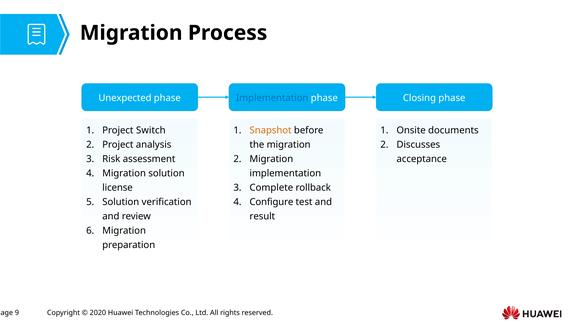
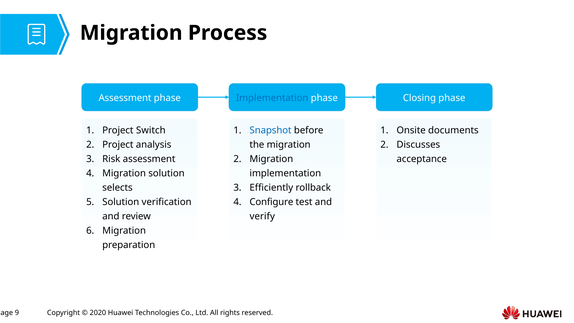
Unexpected at (125, 98): Unexpected -> Assessment
Snapshot colour: orange -> blue
license: license -> selects
Complete: Complete -> Efficiently
result: result -> verify
